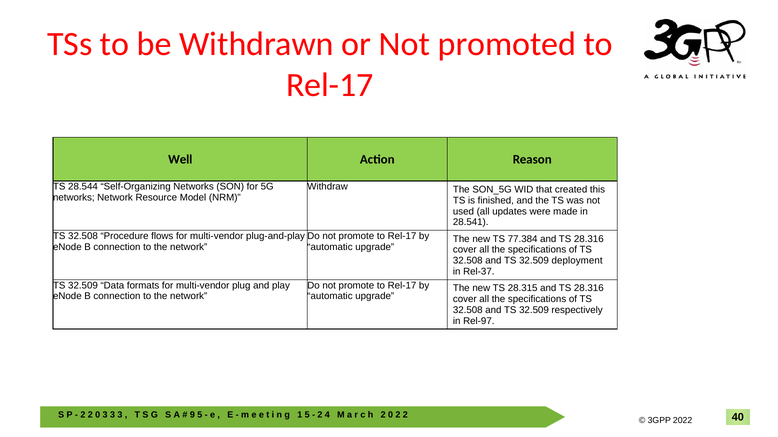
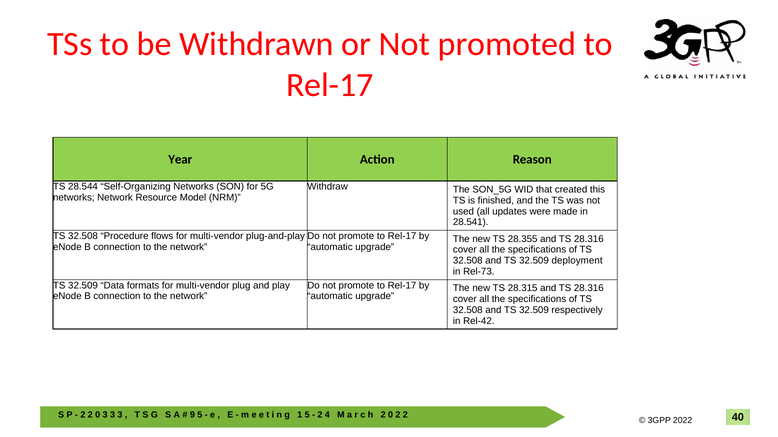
Well: Well -> Year
77.384: 77.384 -> 28.355
Rel-37: Rel-37 -> Rel-73
Rel-97: Rel-97 -> Rel-42
